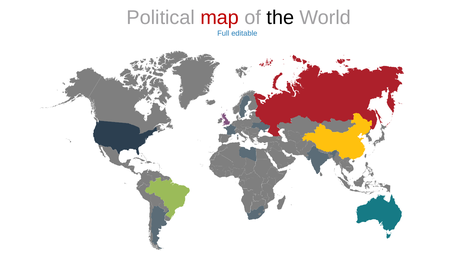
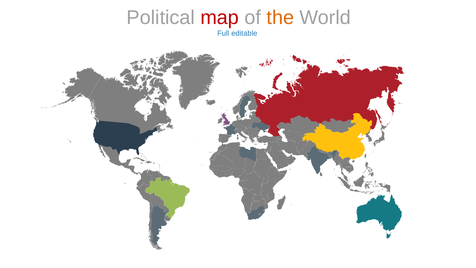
the colour: black -> orange
